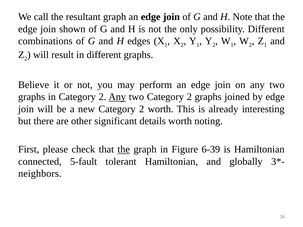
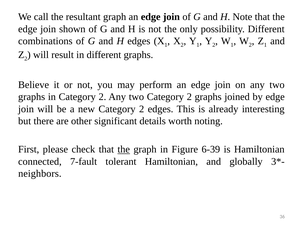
Any at (117, 97) underline: present -> none
2 worth: worth -> edges
5-fault: 5-fault -> 7-fault
